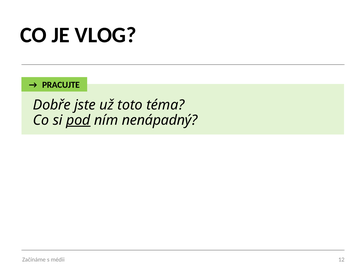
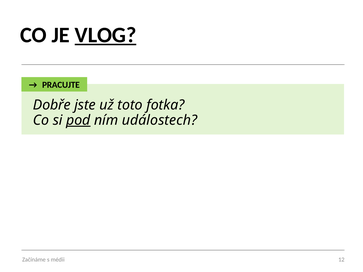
VLOG underline: none -> present
téma: téma -> fotka
nenápadný: nenápadný -> událostech
